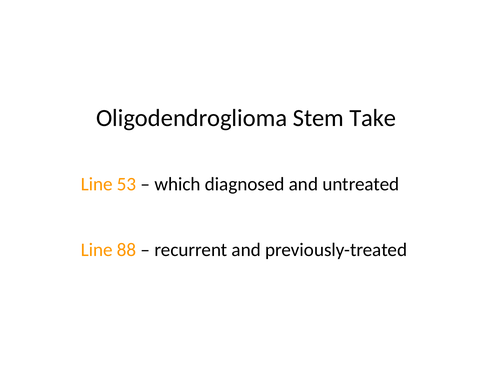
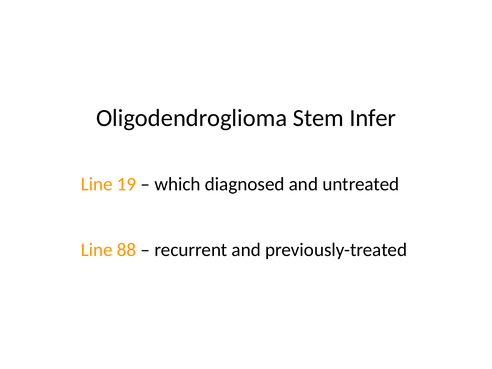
Take: Take -> Infer
53: 53 -> 19
